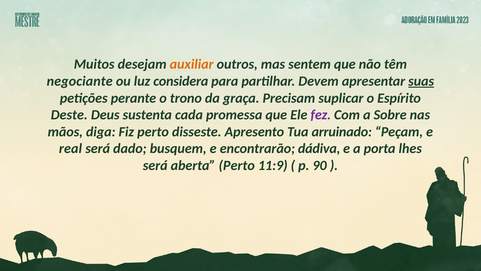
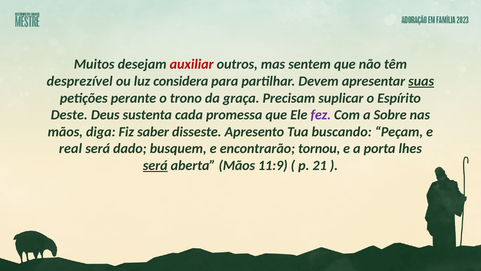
auxiliar colour: orange -> red
negociante: negociante -> desprezível
Fiz perto: perto -> saber
arruinado: arruinado -> buscando
dádiva: dádiva -> tornou
será at (155, 165) underline: none -> present
aberta Perto: Perto -> Mãos
90: 90 -> 21
